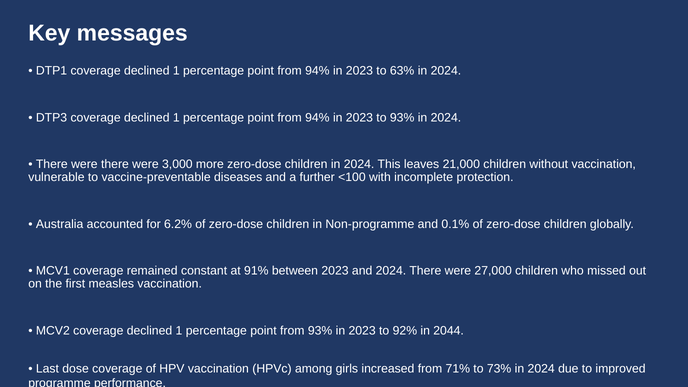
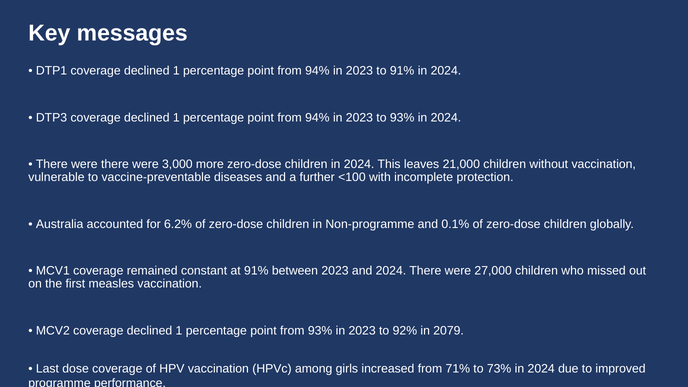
to 63%: 63% -> 91%
2044: 2044 -> 2079
